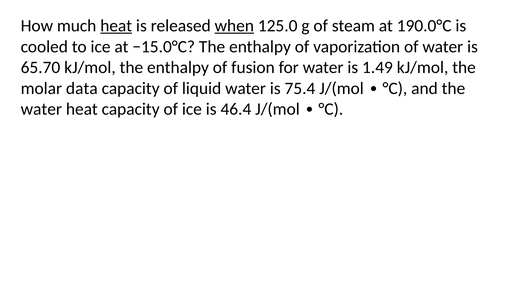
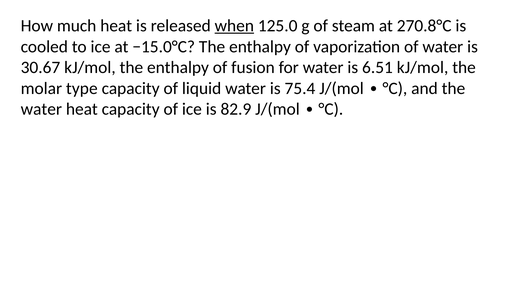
heat at (116, 26) underline: present -> none
190.0°C: 190.0°C -> 270.8°C
65.70: 65.70 -> 30.67
1.49: 1.49 -> 6.51
data: data -> type
46.4: 46.4 -> 82.9
